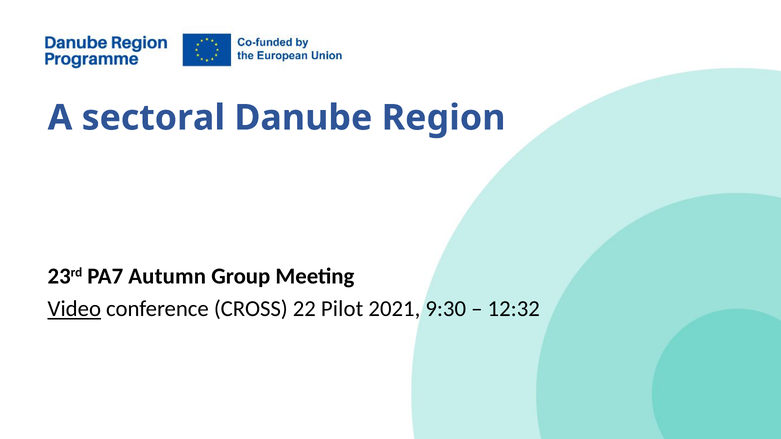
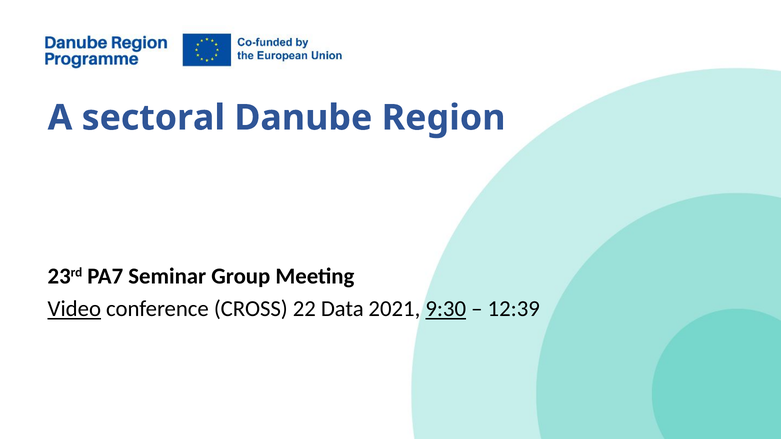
Autumn: Autumn -> Seminar
Pilot: Pilot -> Data
9:30 underline: none -> present
12:32: 12:32 -> 12:39
